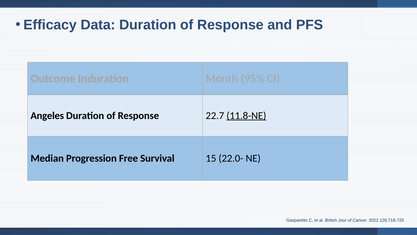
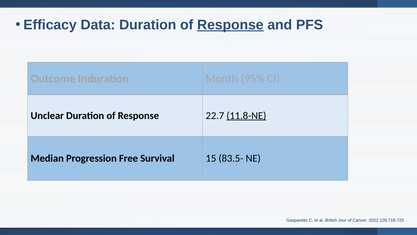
Response at (230, 25) underline: none -> present
Angeles: Angeles -> Unclear
22.0-: 22.0- -> 83.5-
